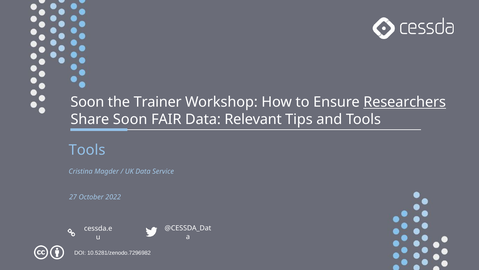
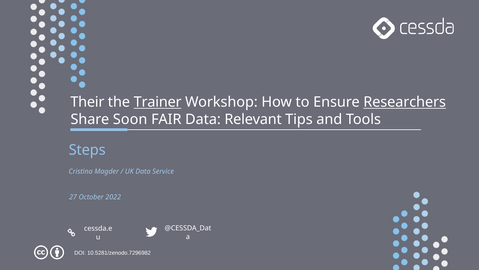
Soon at (87, 102): Soon -> Their
Trainer underline: none -> present
Tools at (87, 150): Tools -> Steps
